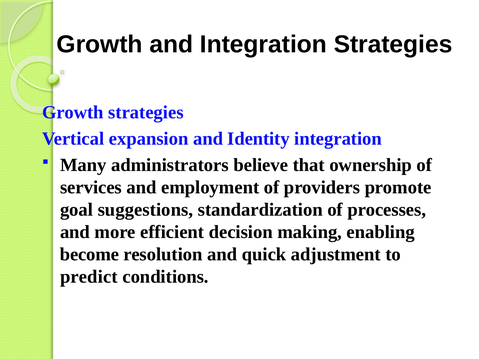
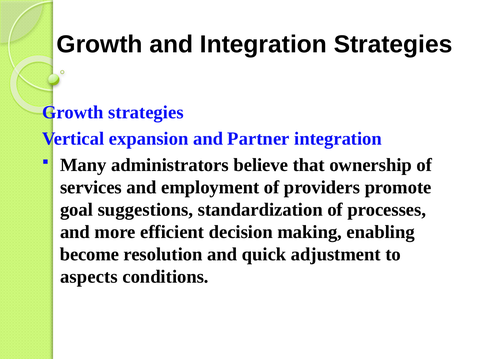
Identity: Identity -> Partner
predict: predict -> aspects
